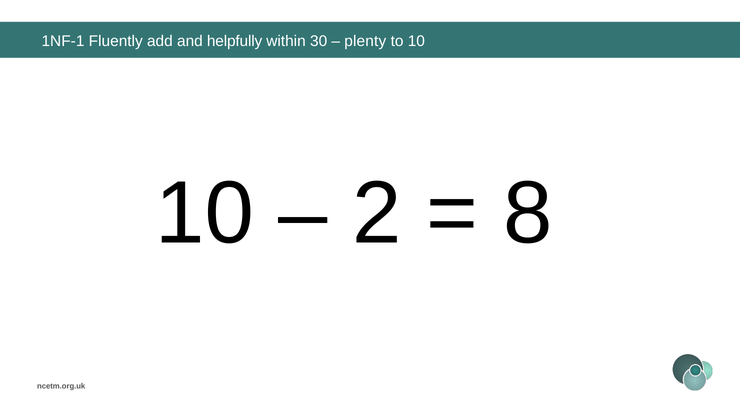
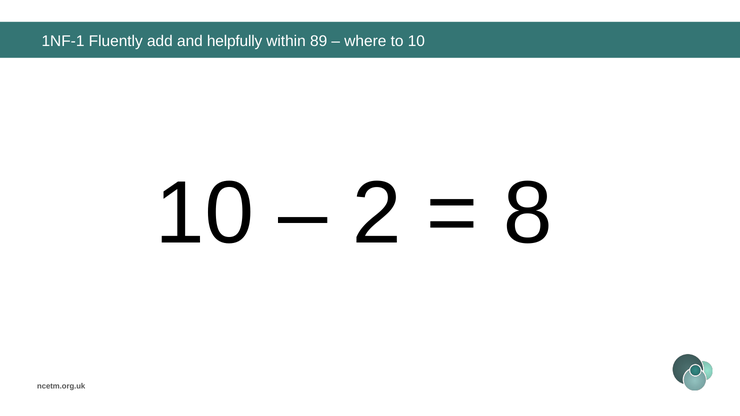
30: 30 -> 89
plenty: plenty -> where
